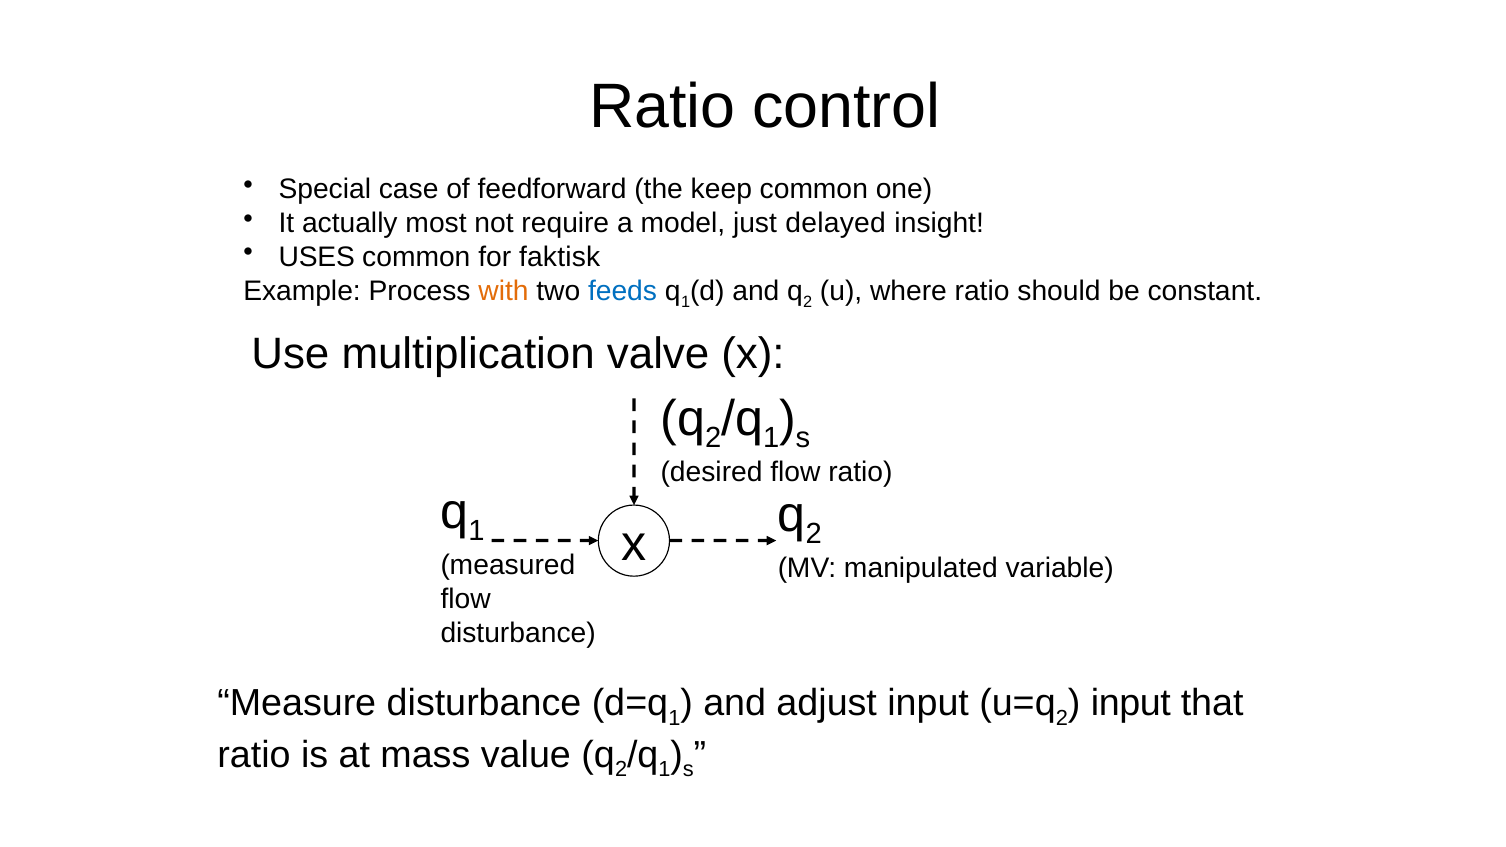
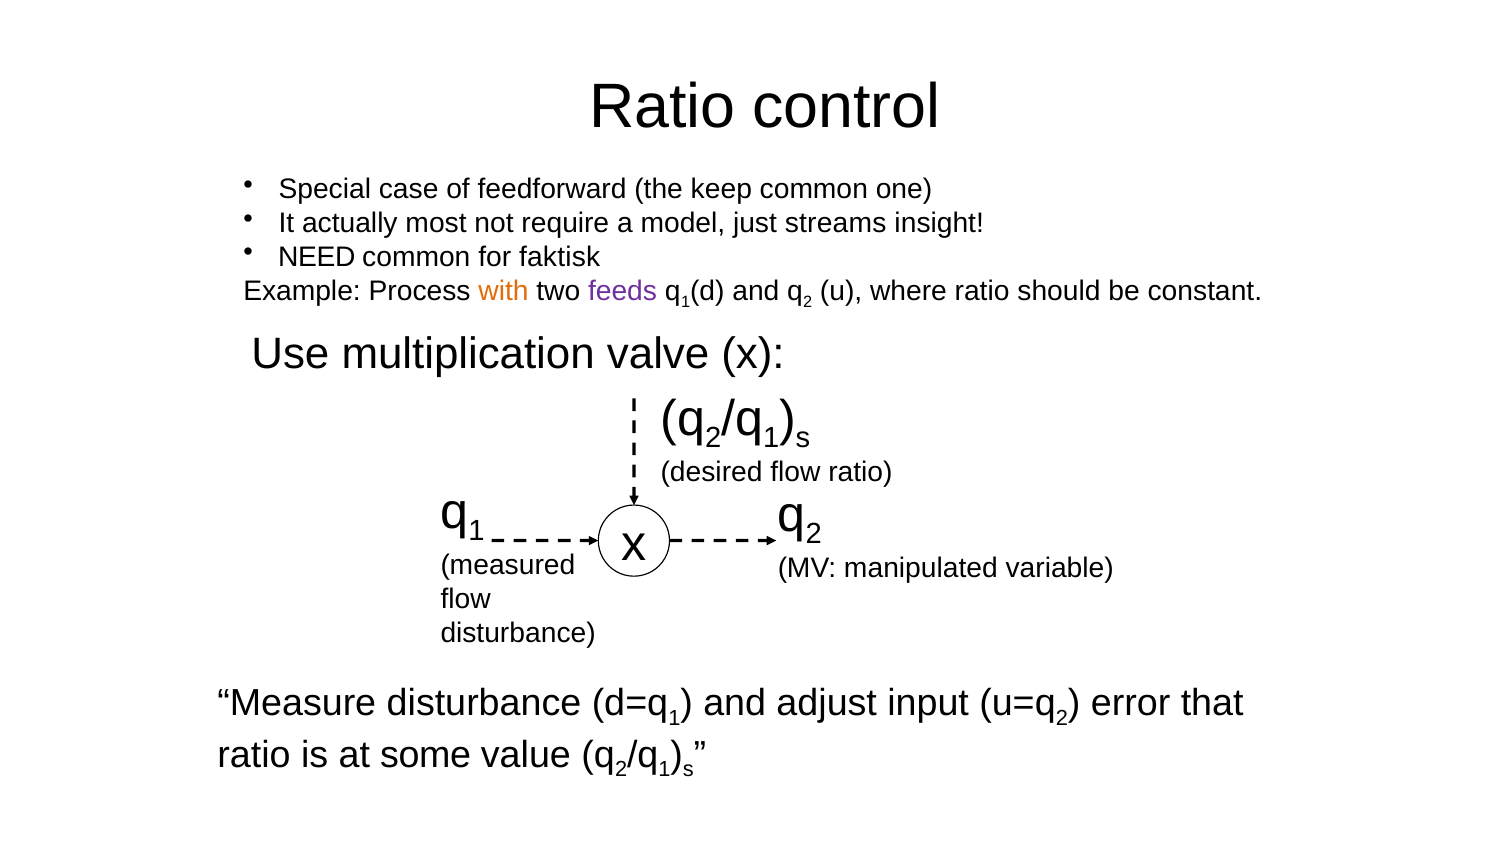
delayed: delayed -> streams
USES: USES -> NEED
feeds colour: blue -> purple
input at (1131, 703): input -> error
mass: mass -> some
